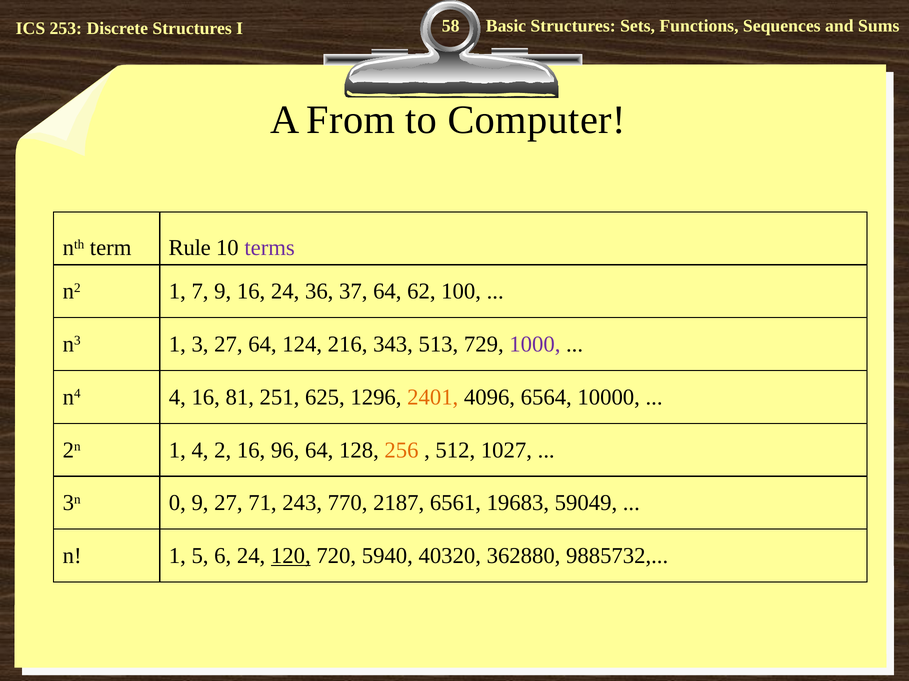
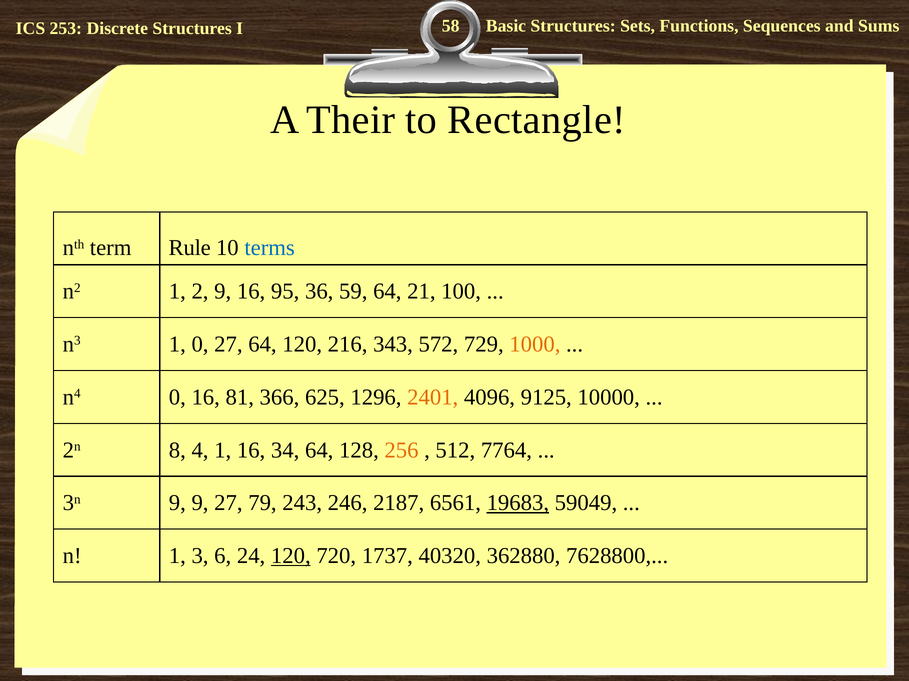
From: From -> Their
Computer: Computer -> Rectangle
terms colour: purple -> blue
7: 7 -> 2
16 24: 24 -> 95
37: 37 -> 59
62: 62 -> 21
1 3: 3 -> 0
64 124: 124 -> 120
513: 513 -> 572
1000 colour: purple -> orange
n4 4: 4 -> 0
251: 251 -> 366
6564: 6564 -> 9125
2n 1: 1 -> 8
4 2: 2 -> 1
96: 96 -> 34
1027: 1027 -> 7764
3n 0: 0 -> 9
71: 71 -> 79
770: 770 -> 246
19683 underline: none -> present
5: 5 -> 3
5940: 5940 -> 1737
9885732: 9885732 -> 7628800
